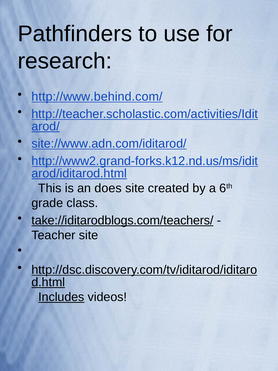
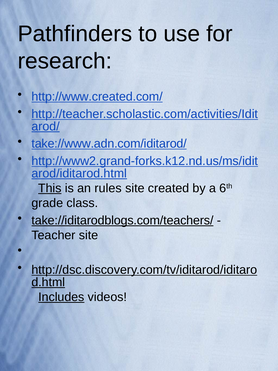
http://www.behind.com/: http://www.behind.com/ -> http://www.created.com/
site://www.adn.com/iditarod/: site://www.adn.com/iditarod/ -> take://www.adn.com/iditarod/
This underline: none -> present
does: does -> rules
